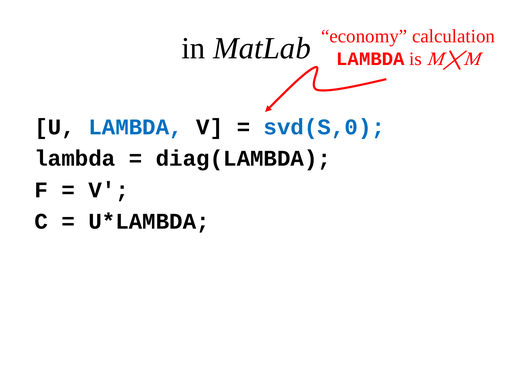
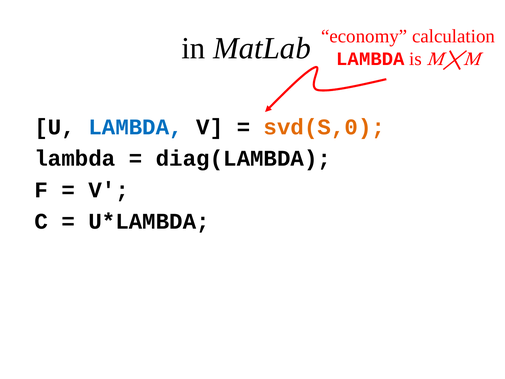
svd(S,0 colour: blue -> orange
